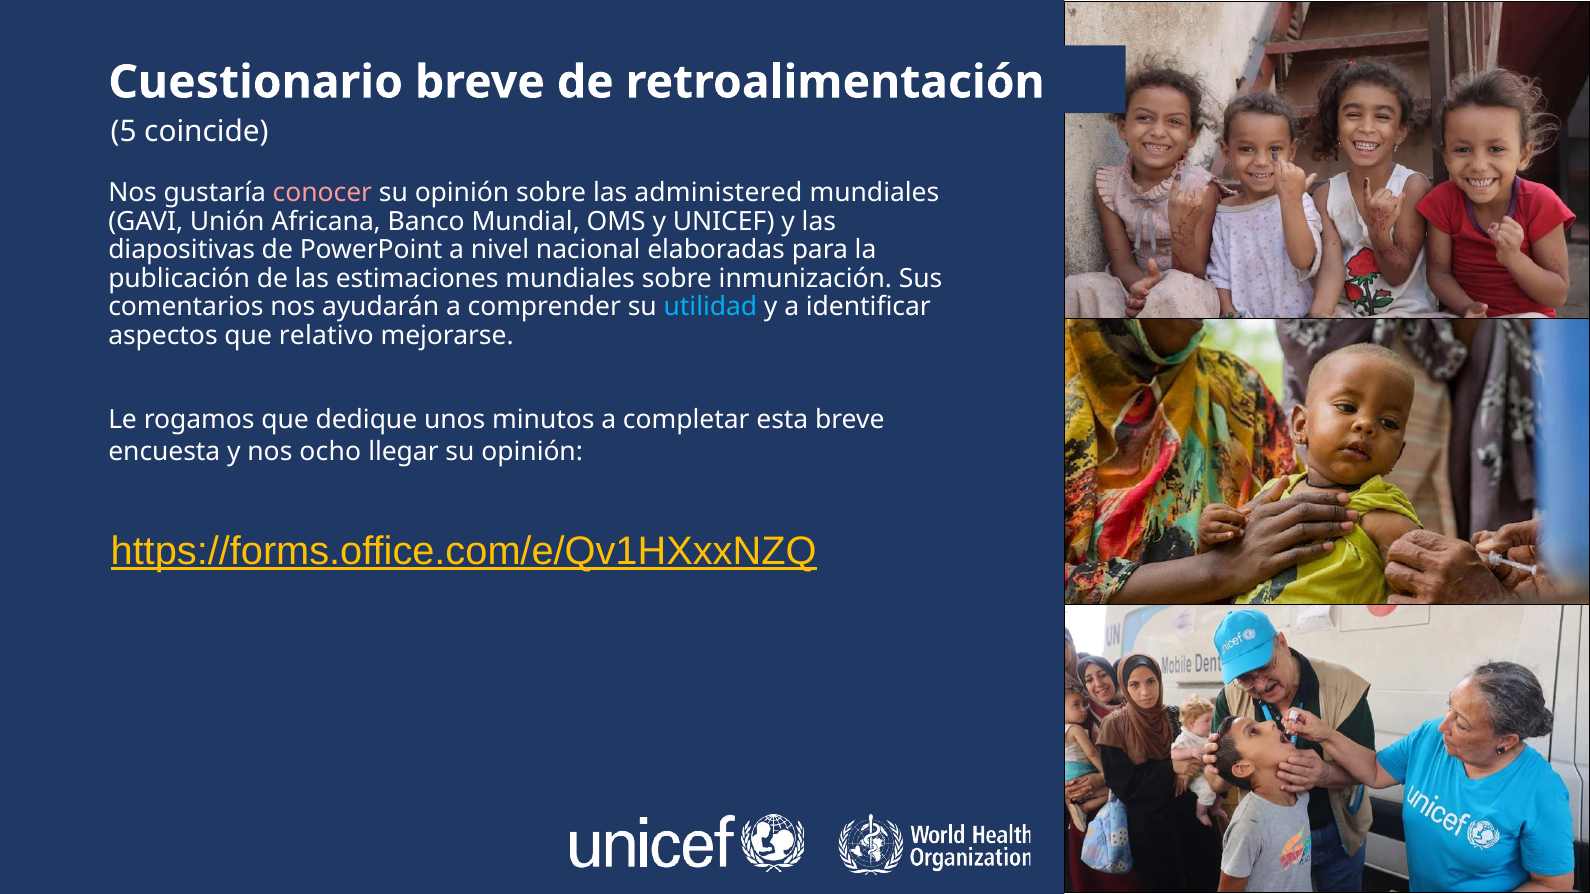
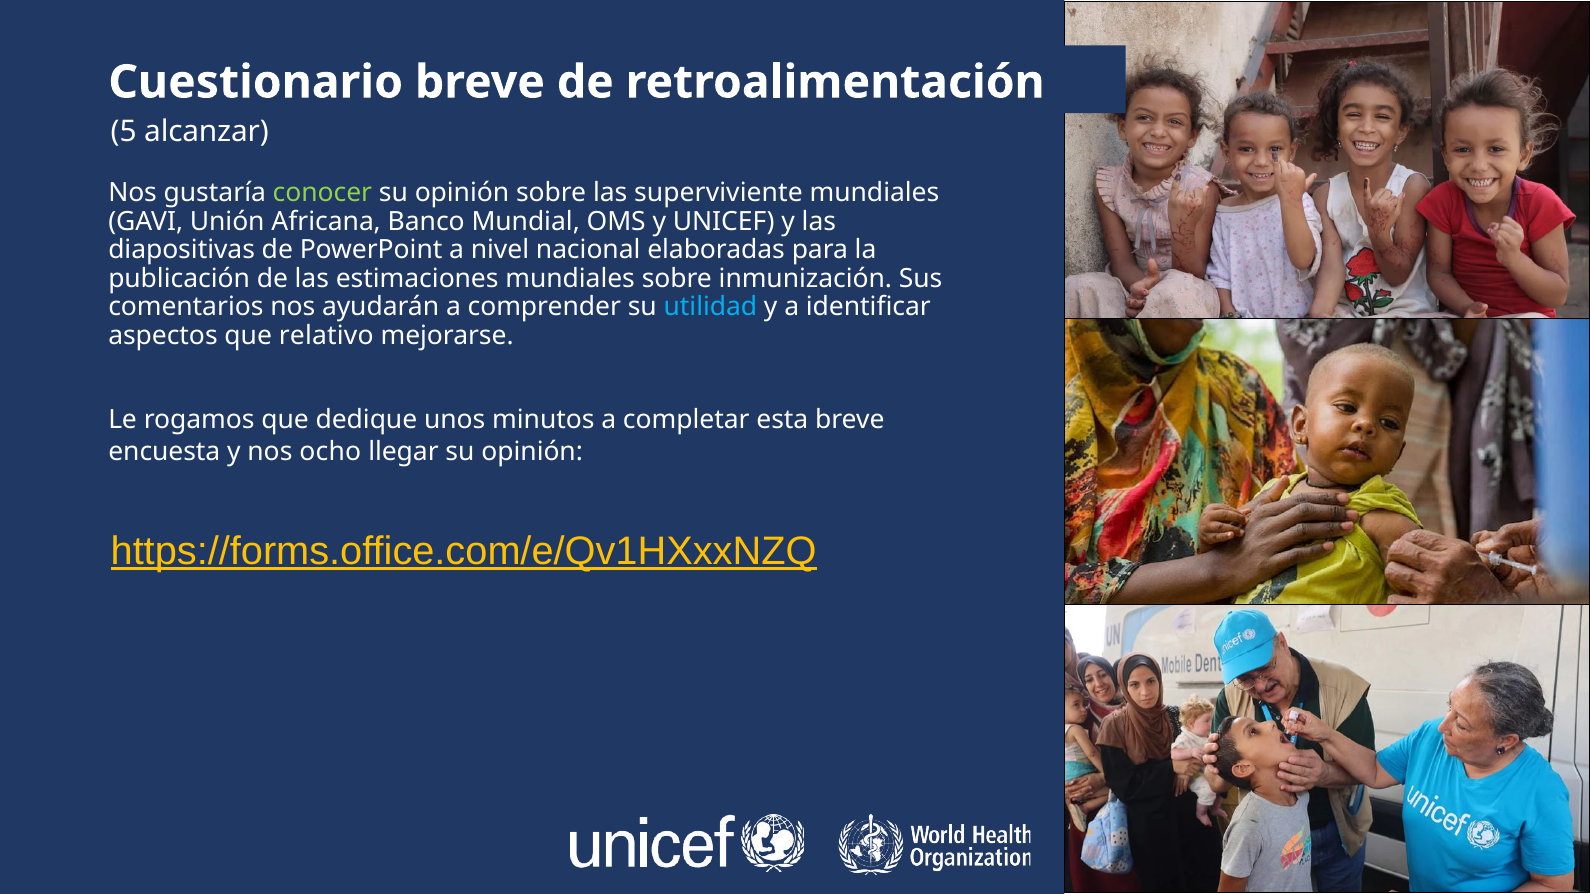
coincide: coincide -> alcanzar
conocer colour: pink -> light green
administered: administered -> superviviente
